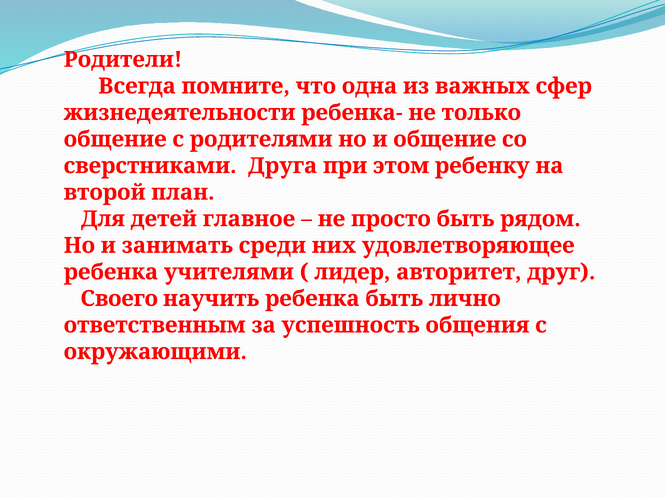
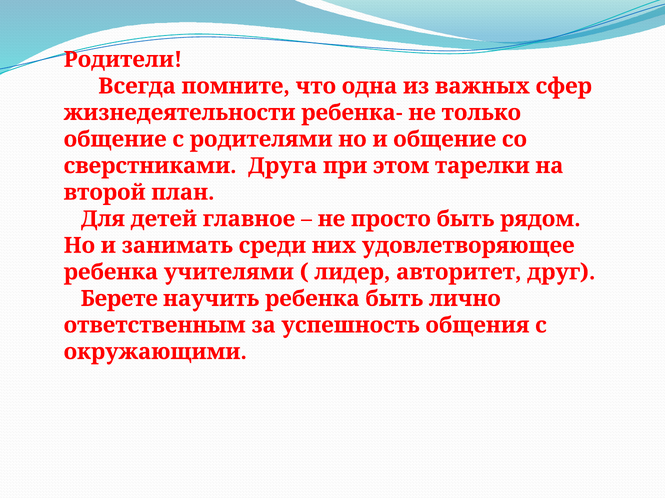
ребенку: ребенку -> тарелки
Своего: Своего -> Берете
